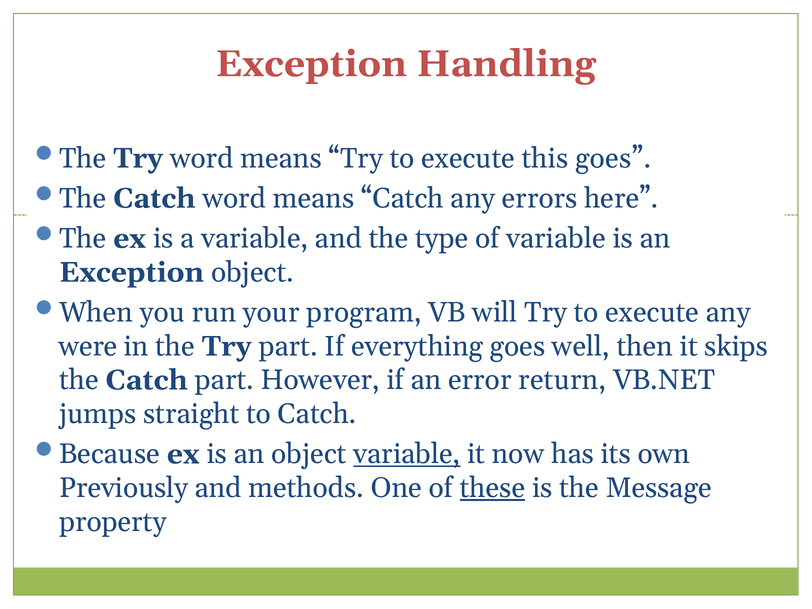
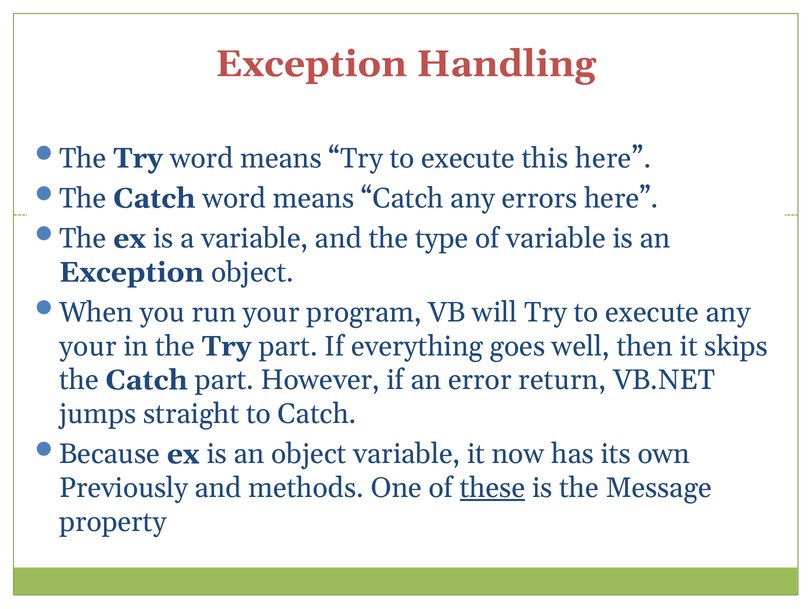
this goes: goes -> here
were at (88, 346): were -> your
variable at (407, 454) underline: present -> none
